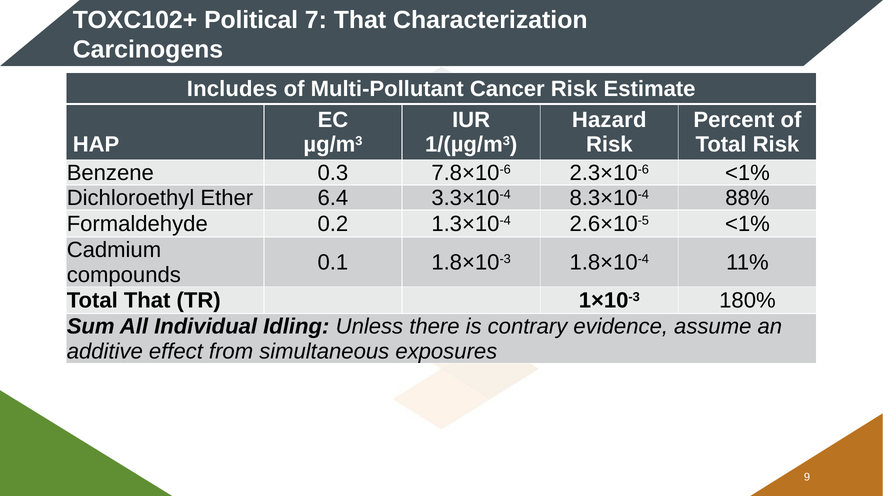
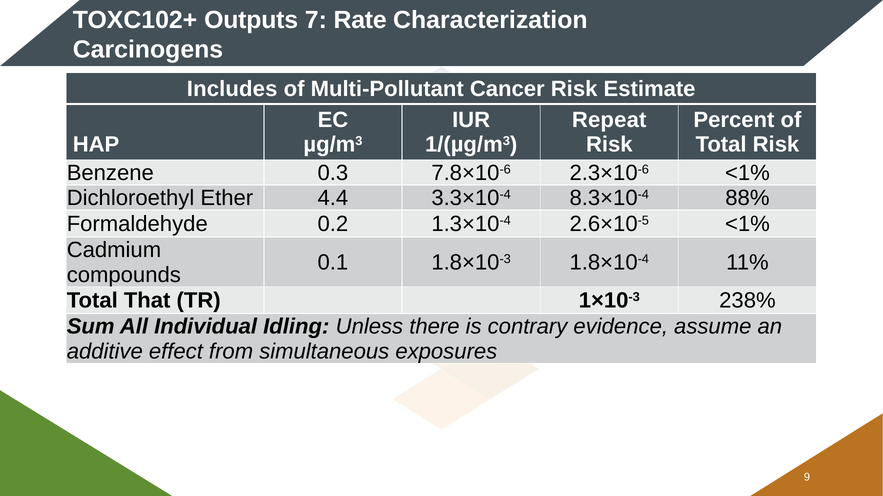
Political: Political -> Outputs
7 That: That -> Rate
Hazard: Hazard -> Repeat
6.4: 6.4 -> 4.4
180%: 180% -> 238%
